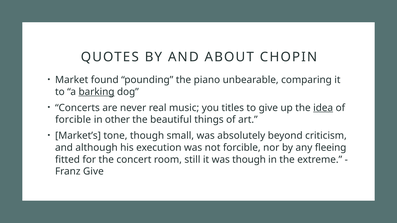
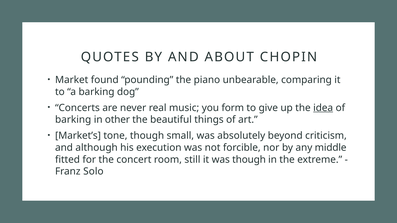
barking at (96, 92) underline: present -> none
titles: titles -> form
forcible at (73, 120): forcible -> barking
fleeing: fleeing -> middle
Franz Give: Give -> Solo
